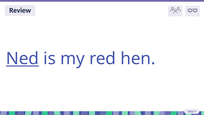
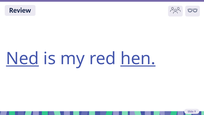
hen underline: none -> present
